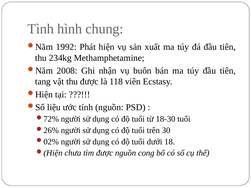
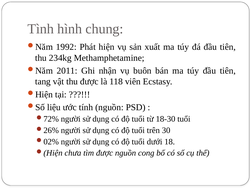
2008: 2008 -> 2011
